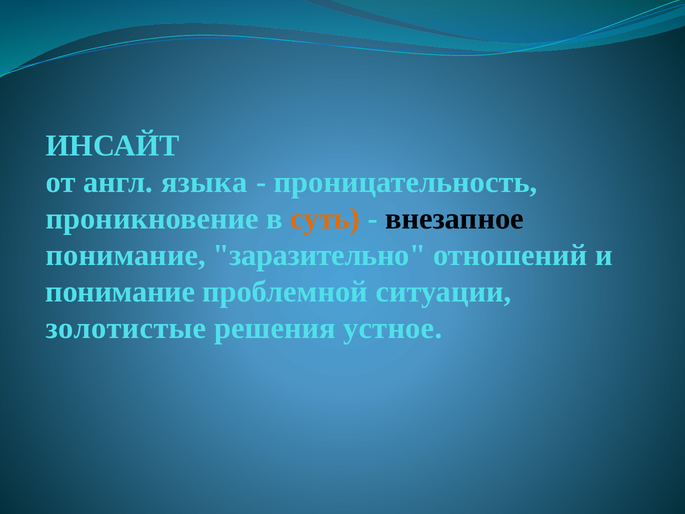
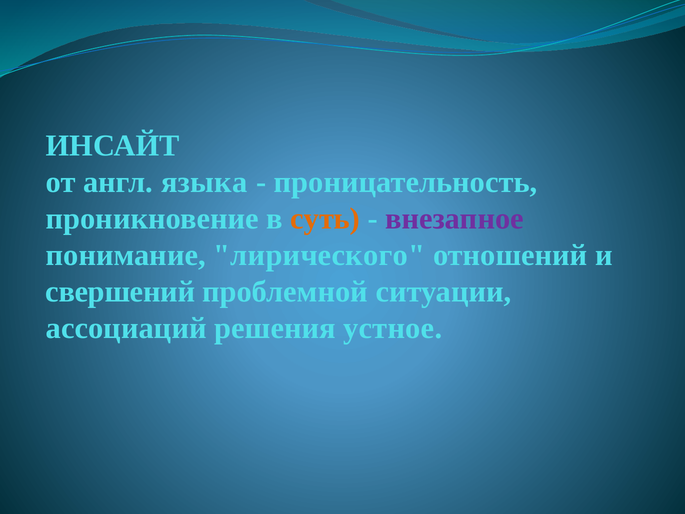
внезапное colour: black -> purple
заразительно: заразительно -> лирического
понимание at (120, 292): понимание -> свершений
золотистые: золотистые -> ассоциаций
